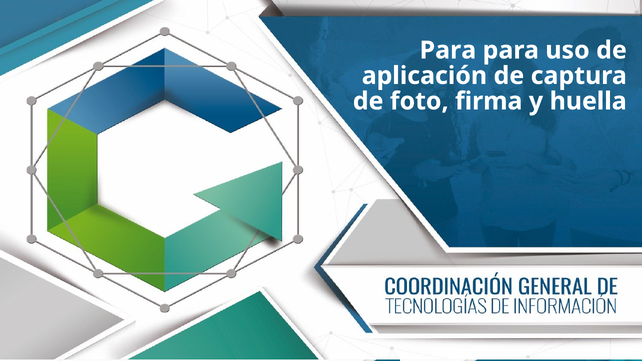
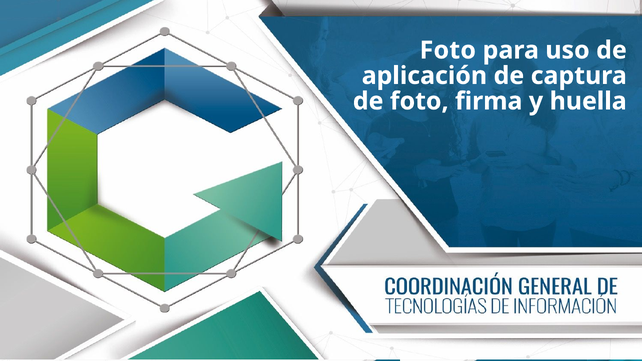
Para at (448, 50): Para -> Foto
